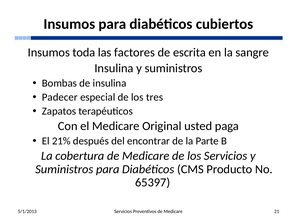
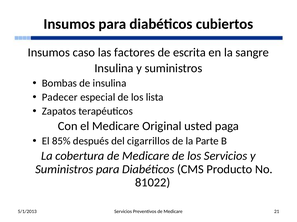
toda: toda -> caso
tres: tres -> lista
21%: 21% -> 85%
encontrar: encontrar -> cigarrillos
65397: 65397 -> 81022
